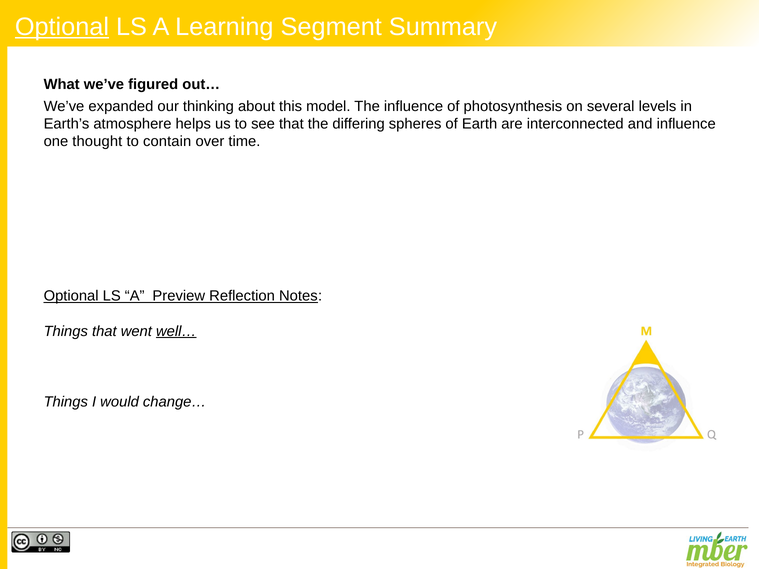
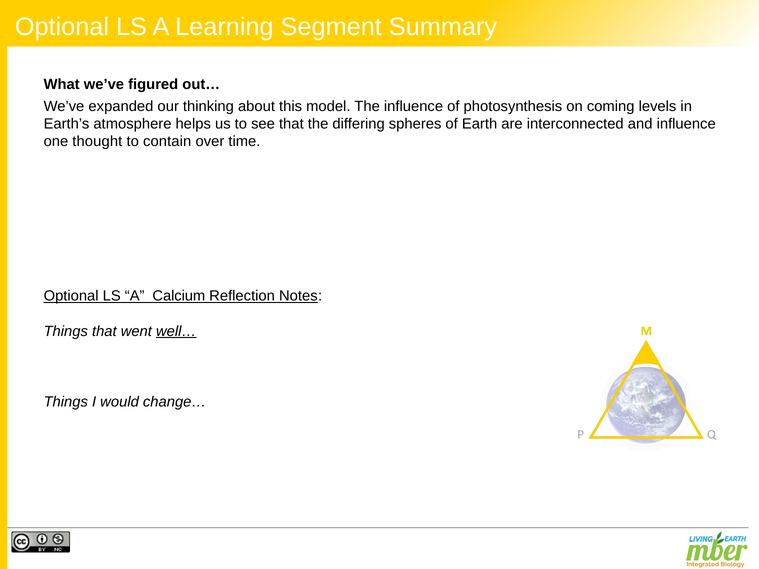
Optional at (62, 27) underline: present -> none
several: several -> coming
Preview: Preview -> Calcium
